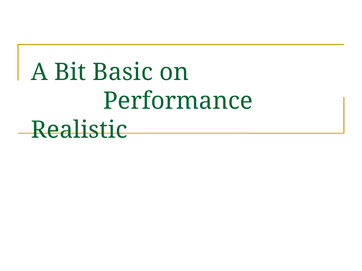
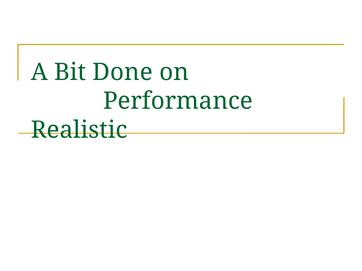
Basic: Basic -> Done
